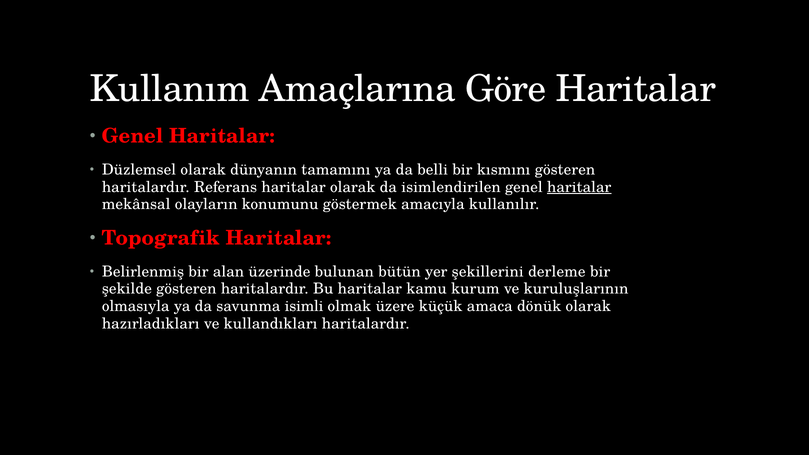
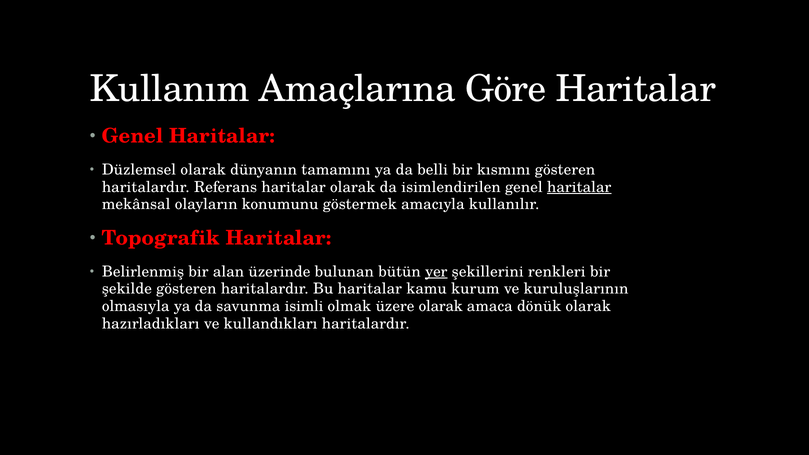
yer underline: none -> present
derleme: derleme -> renkleri
üzere küçük: küçük -> olarak
